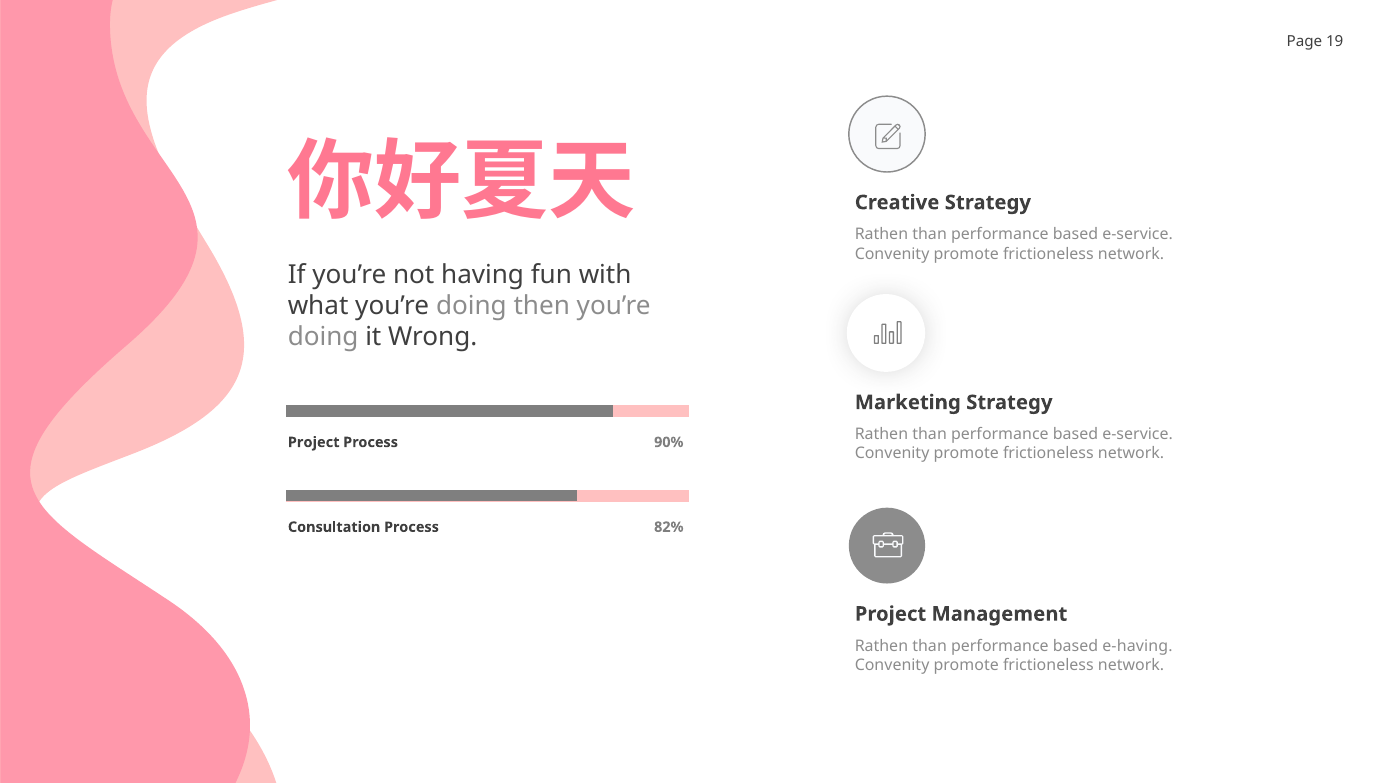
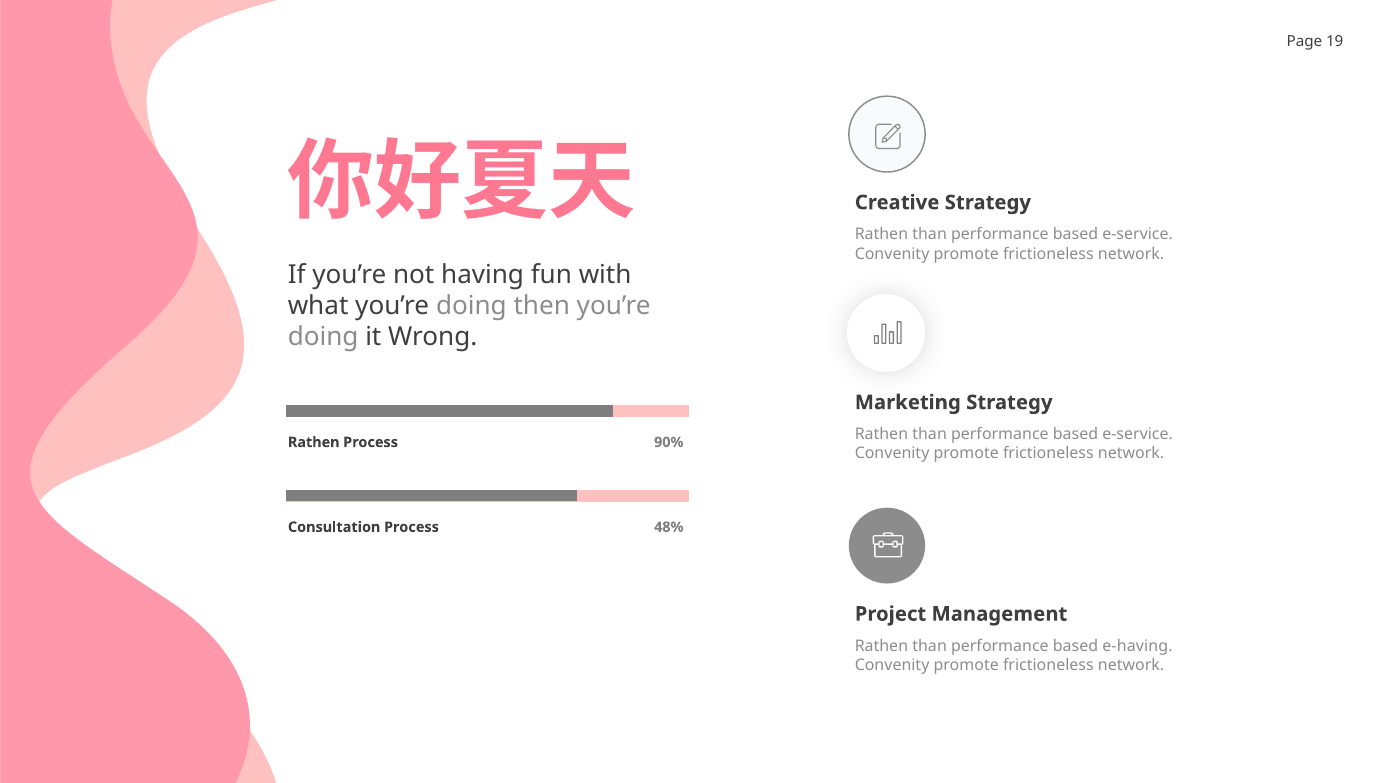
Project at (314, 442): Project -> Rathen
82%: 82% -> 48%
